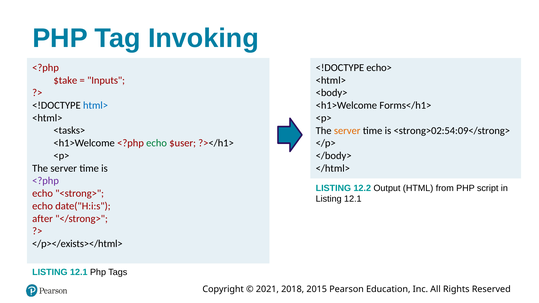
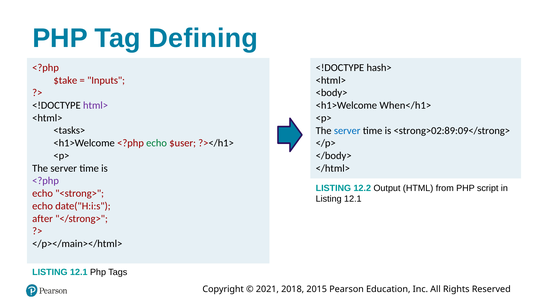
Invoking: Invoking -> Defining
echo>: echo> -> hash>
html> colour: blue -> purple
Forms</h1>: Forms</h1> -> When</h1>
server at (347, 131) colour: orange -> blue
<strong>02:54:09</strong>: <strong>02:54:09</strong> -> <strong>02:89:09</strong>
</p></exists></html>: </p></exists></html> -> </p></main></html>
